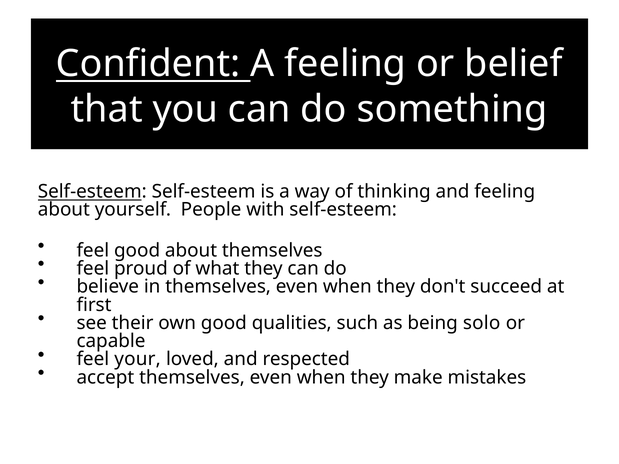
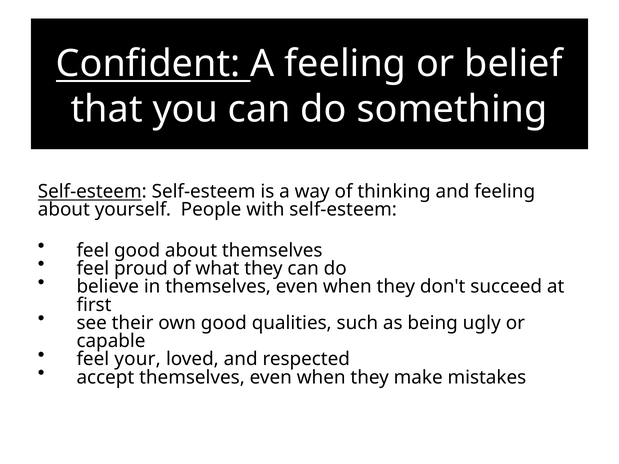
solo: solo -> ugly
